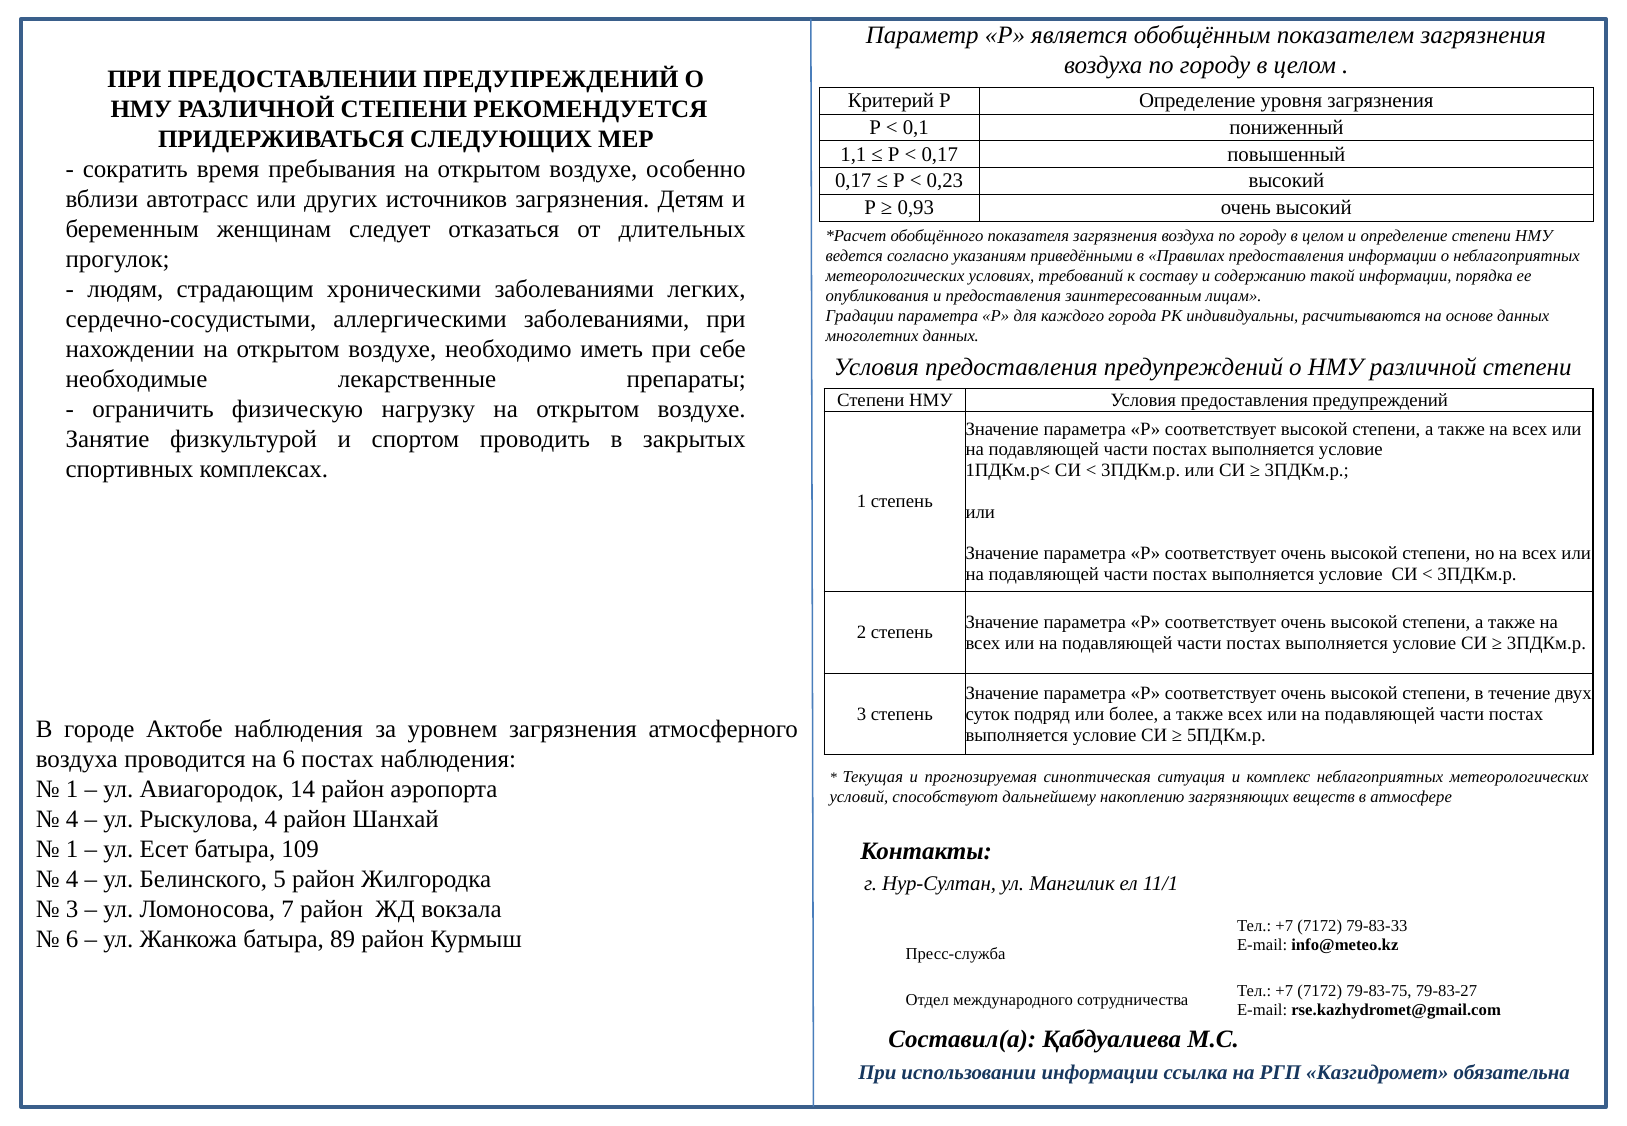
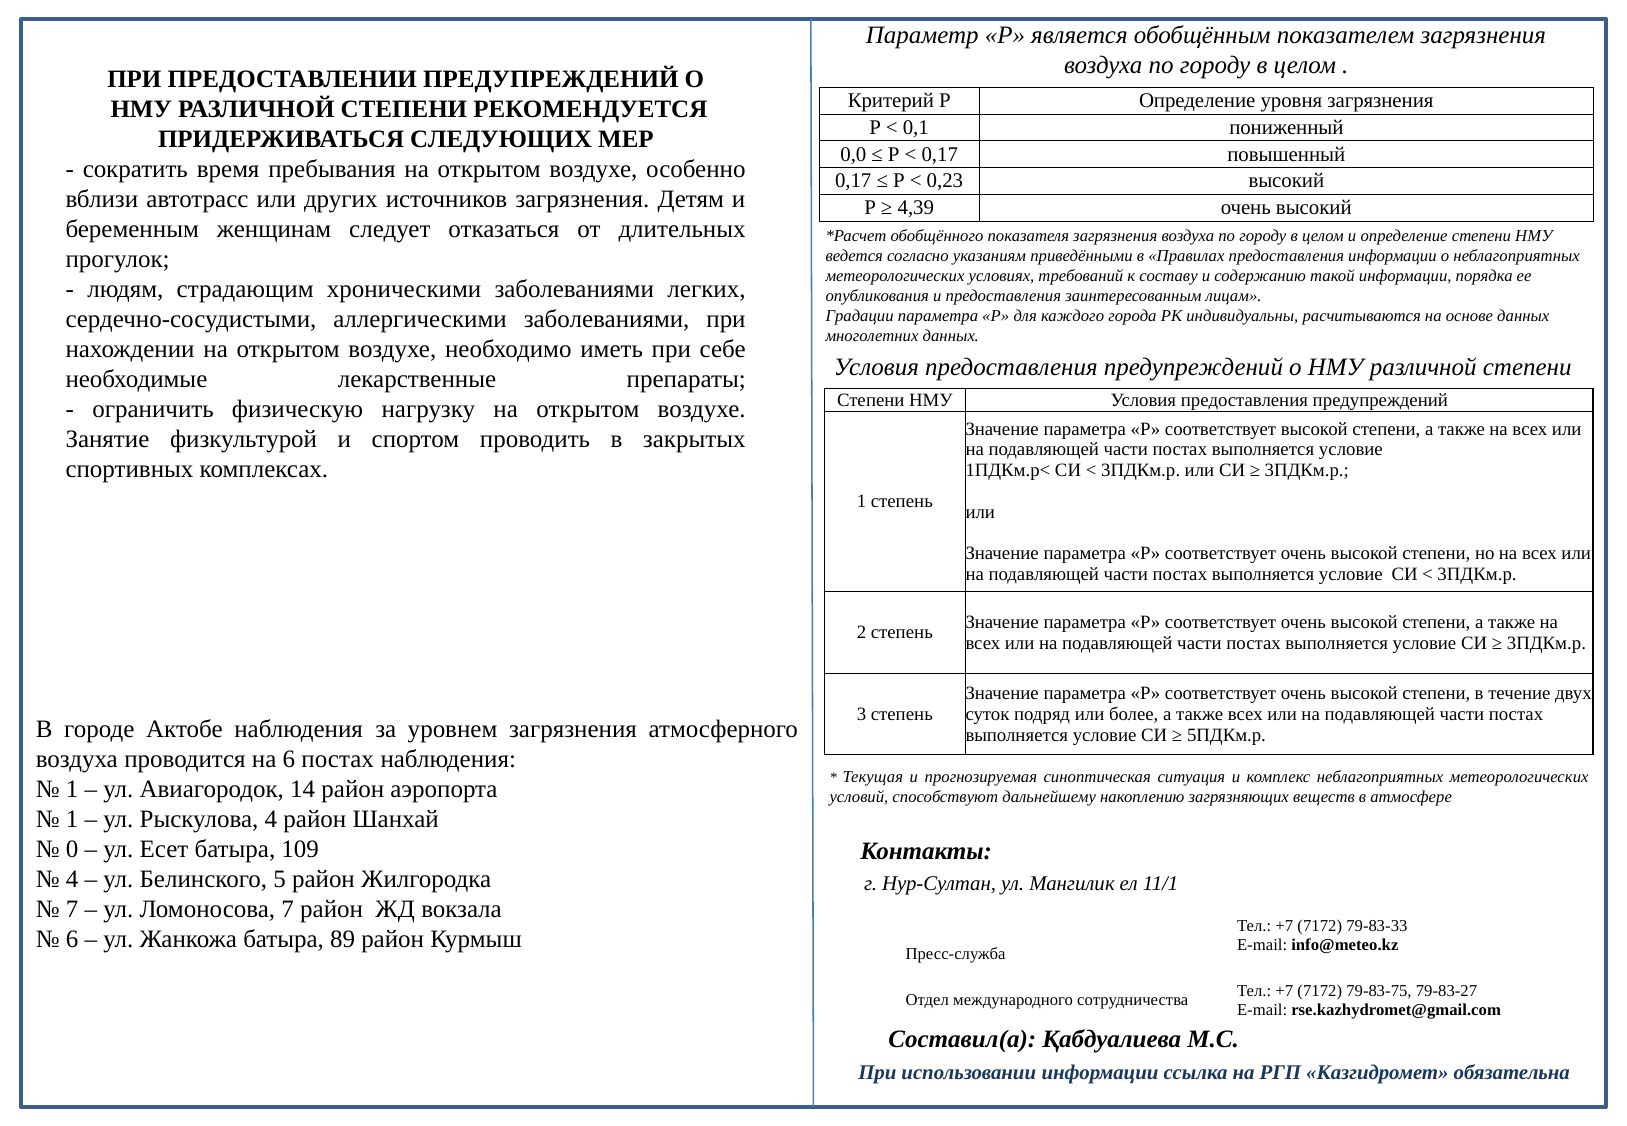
1,1: 1,1 -> 0,0
0,93: 0,93 -> 4,39
4 at (72, 819): 4 -> 1
1 at (72, 849): 1 -> 0
3 at (72, 909): 3 -> 7
